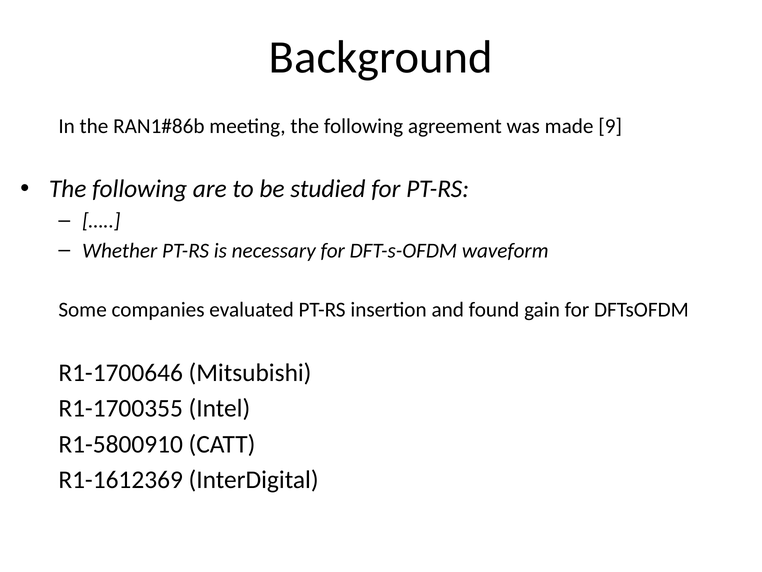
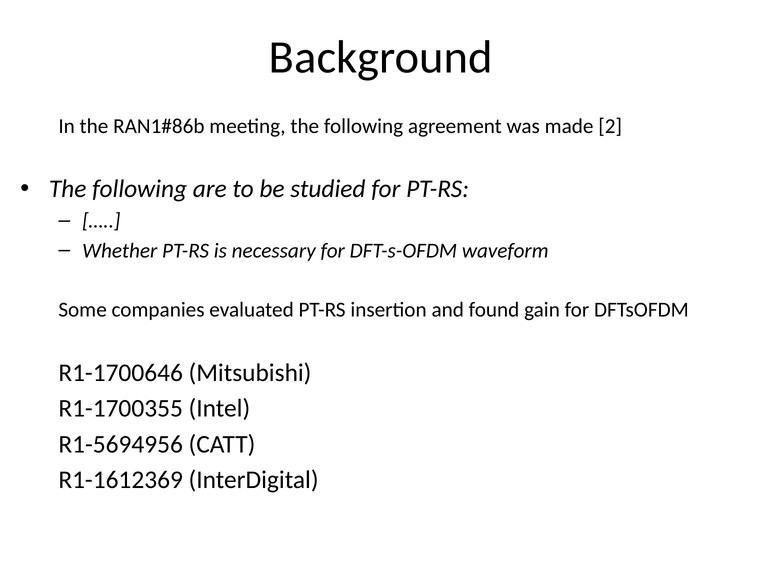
9: 9 -> 2
R1-5800910: R1-5800910 -> R1-5694956
